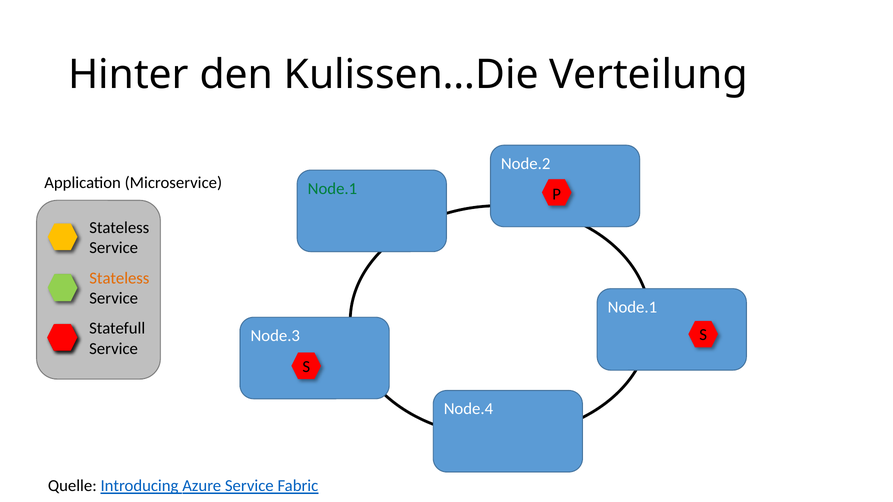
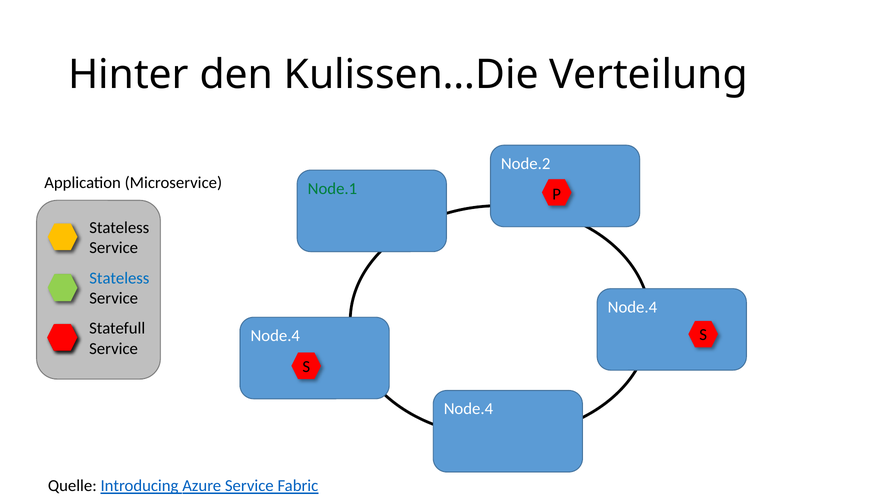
Stateless at (119, 279) colour: orange -> blue
Node.1 at (632, 307): Node.1 -> Node.4
Node.3 at (275, 336): Node.3 -> Node.4
